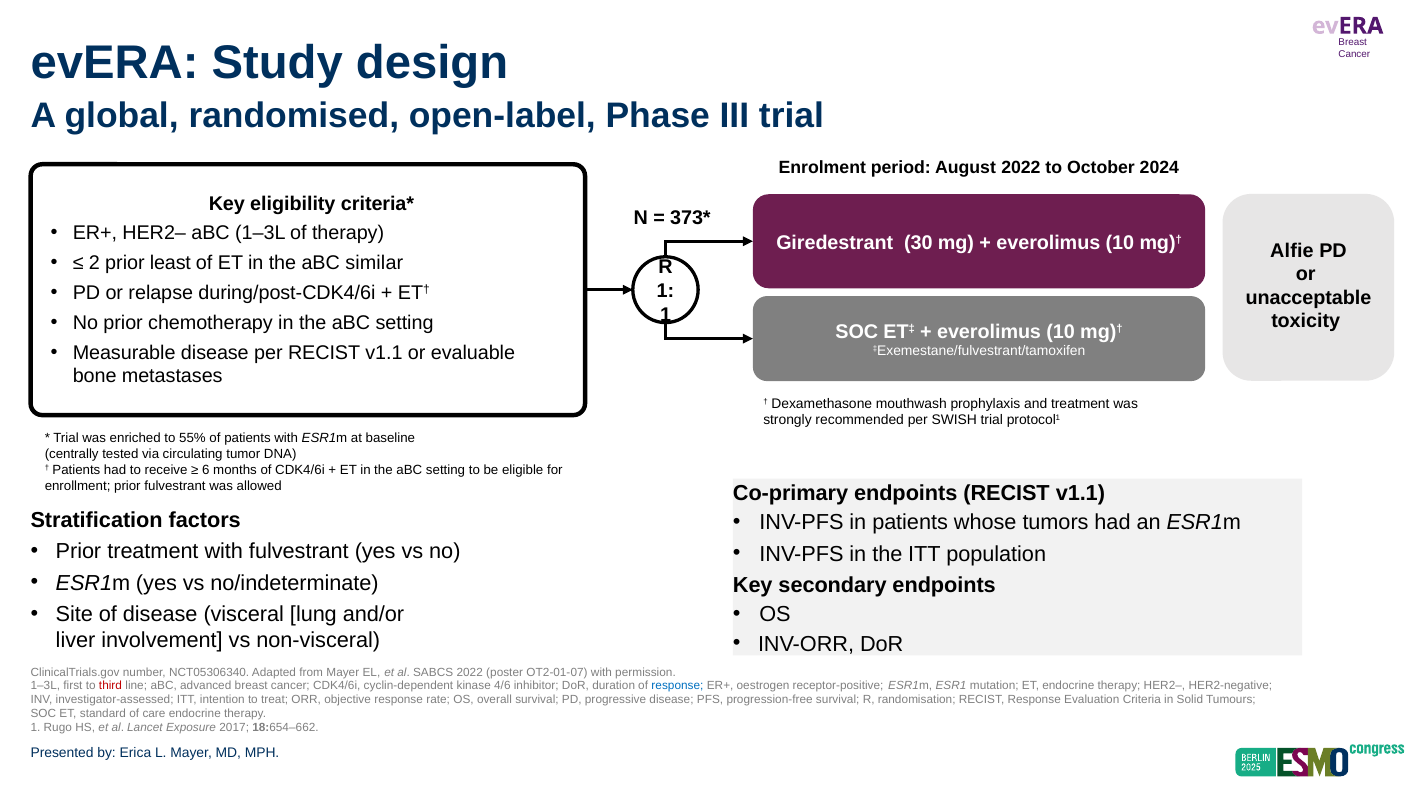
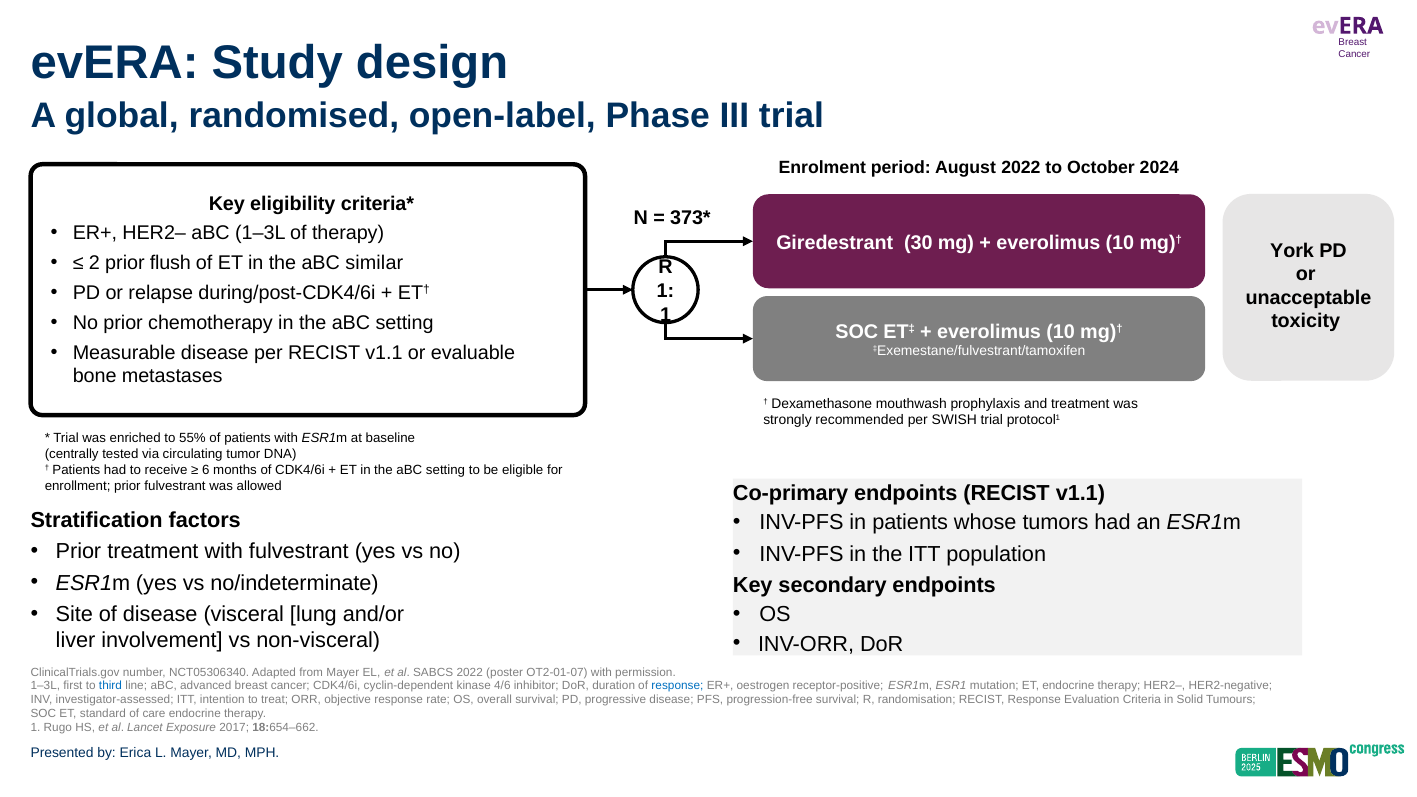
Alfie: Alfie -> York
least: least -> flush
third colour: red -> blue
